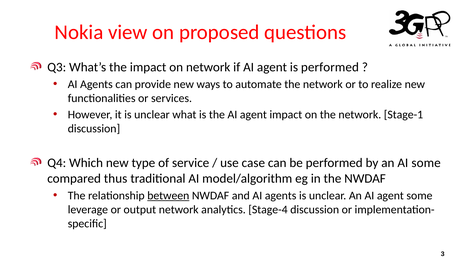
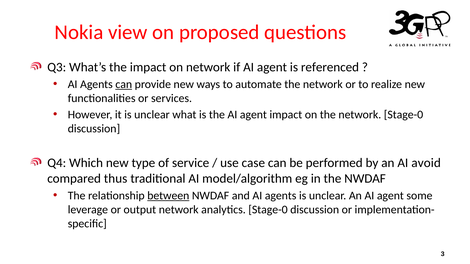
is performed: performed -> referenced
can at (124, 84) underline: none -> present
network Stage-1: Stage-1 -> Stage-0
AI some: some -> avoid
analytics Stage-4: Stage-4 -> Stage-0
